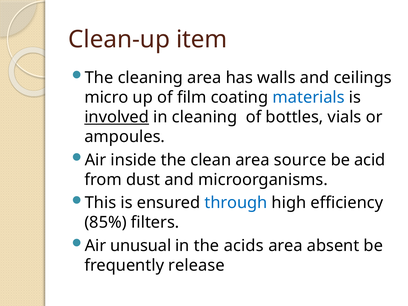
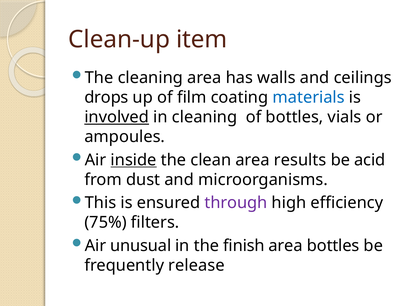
micro: micro -> drops
inside underline: none -> present
source: source -> results
through colour: blue -> purple
85%: 85% -> 75%
acids: acids -> finish
area absent: absent -> bottles
